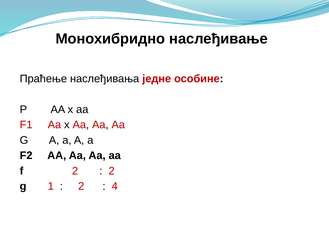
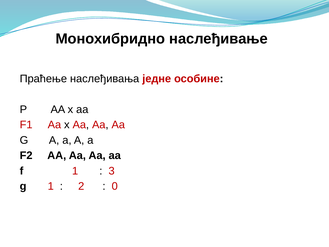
f 2: 2 -> 1
2 at (112, 171): 2 -> 3
4: 4 -> 0
